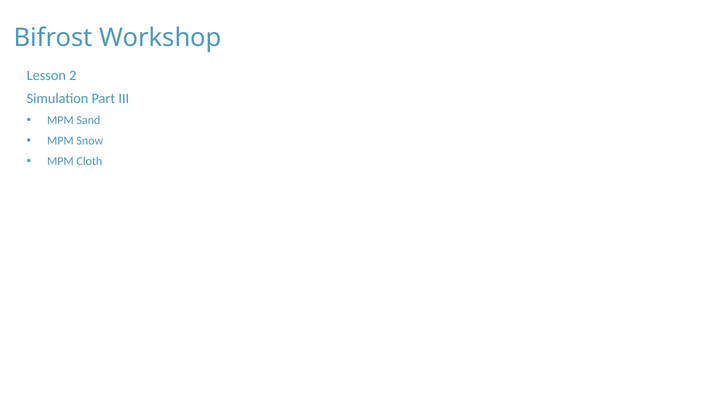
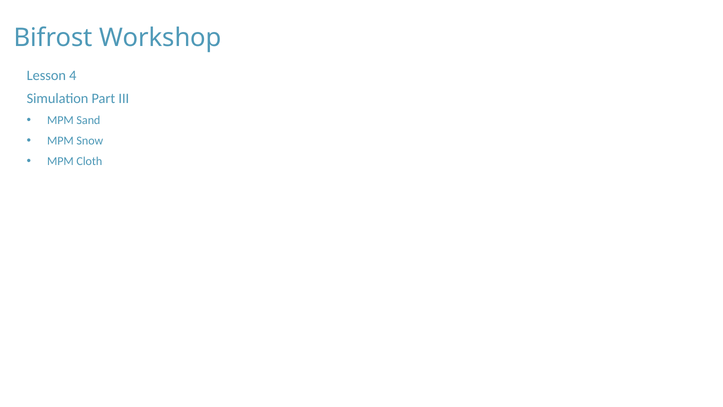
2: 2 -> 4
